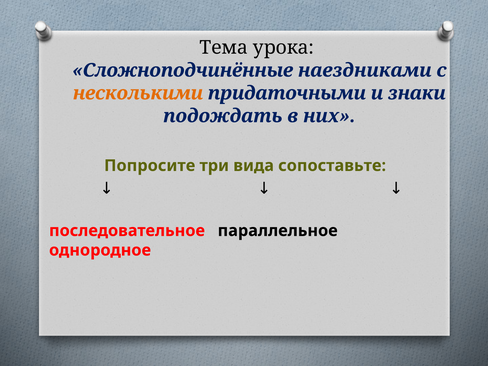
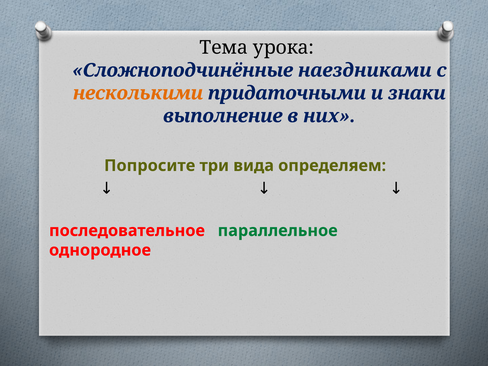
подождать: подождать -> выполнение
сопоставьте: сопоставьте -> определяем
параллельное colour: black -> green
